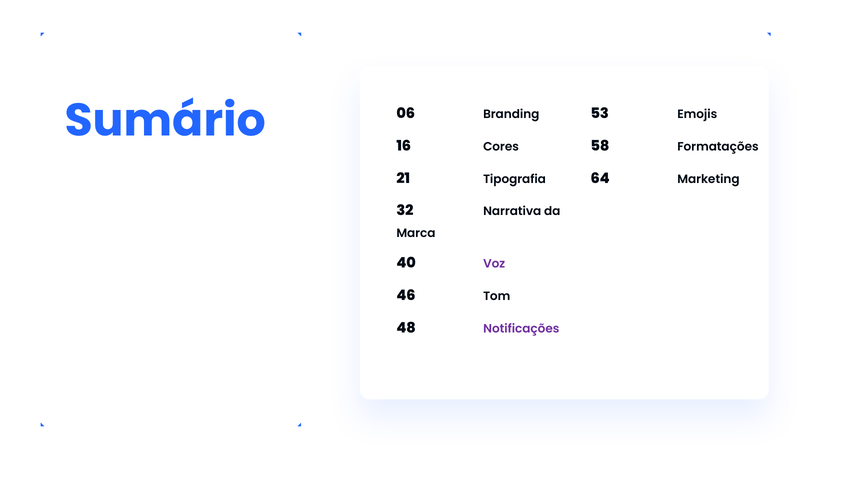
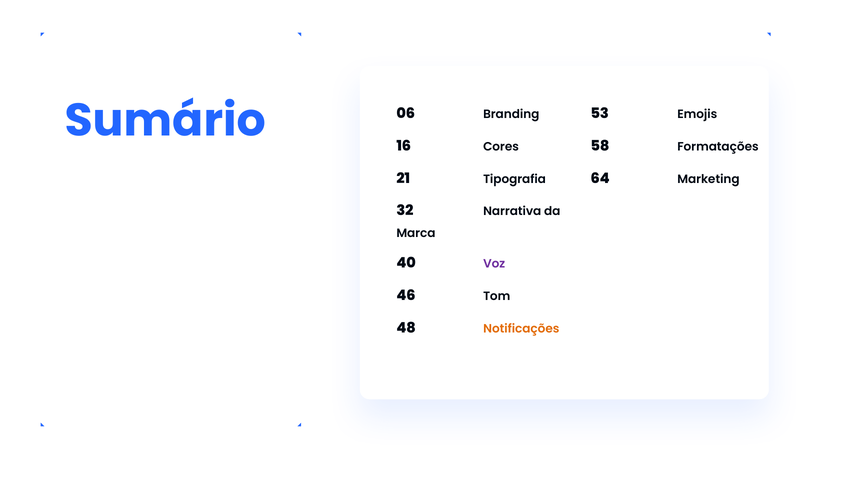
Notificações colour: purple -> orange
